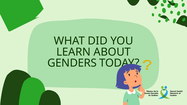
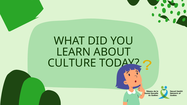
GENDERS: GENDERS -> CULTURE
